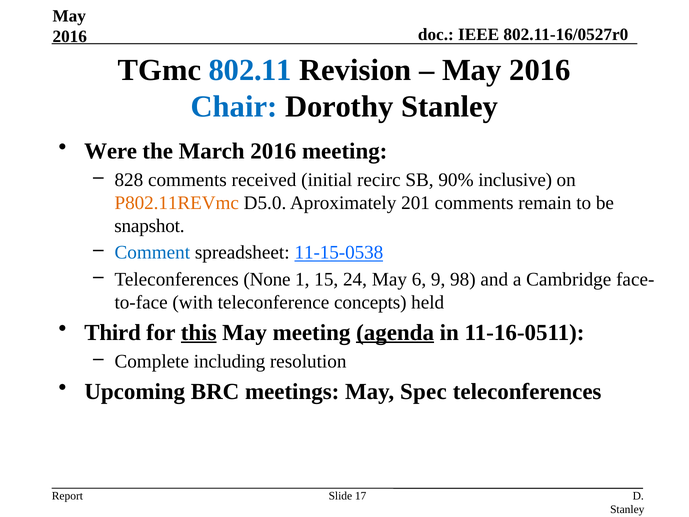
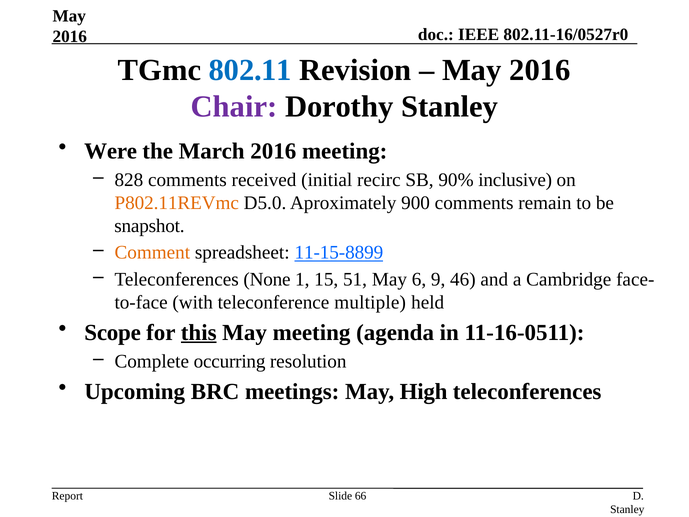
Chair colour: blue -> purple
201: 201 -> 900
Comment colour: blue -> orange
11-15-0538: 11-15-0538 -> 11-15-8899
24: 24 -> 51
98: 98 -> 46
concepts: concepts -> multiple
Third: Third -> Scope
agenda underline: present -> none
including: including -> occurring
Spec: Spec -> High
17: 17 -> 66
